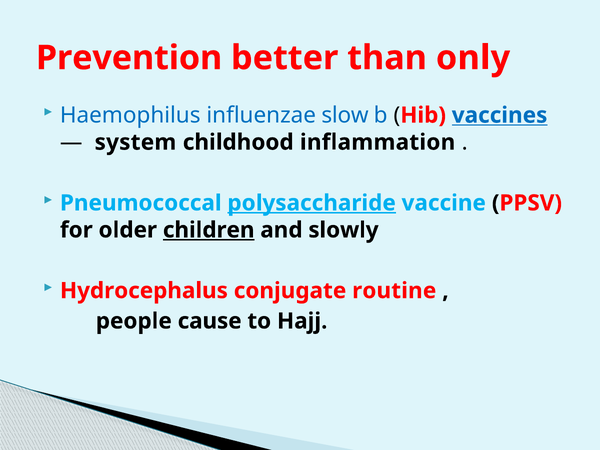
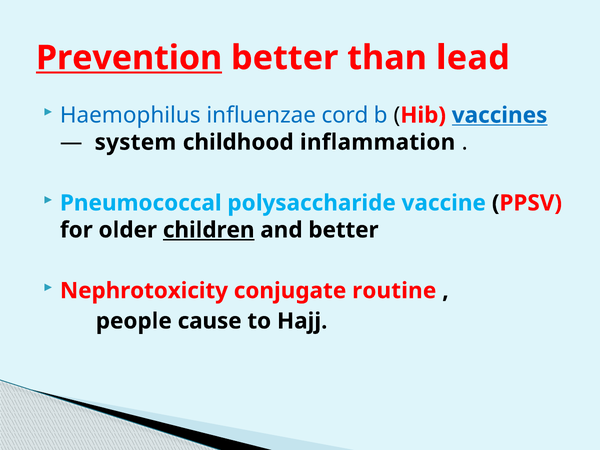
Prevention underline: none -> present
only: only -> lead
slow: slow -> cord
polysaccharide underline: present -> none
and slowly: slowly -> better
Hydrocephalus: Hydrocephalus -> Nephrotoxicity
